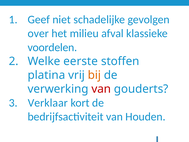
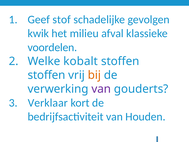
niet: niet -> stof
over: over -> kwik
eerste: eerste -> kobalt
platina at (46, 75): platina -> stoffen
van at (101, 89) colour: red -> purple
